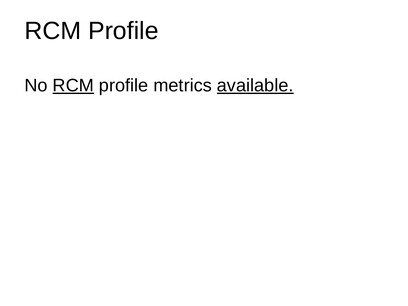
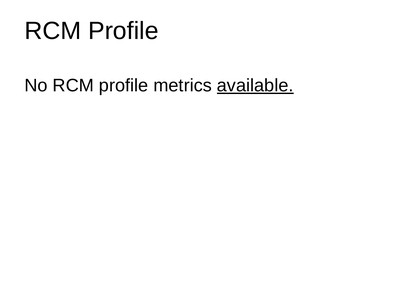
RCM at (73, 86) underline: present -> none
